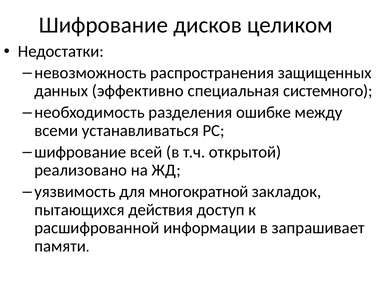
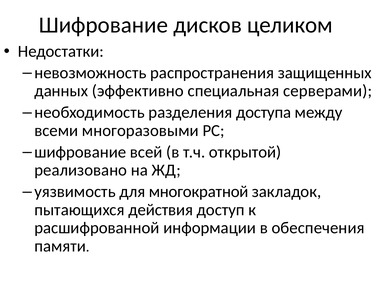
системного: системного -> серверами
ошибке: ошибке -> доступа
устанавливаться: устанавливаться -> многоразовыми
запрашивает: запрашивает -> обеспечения
